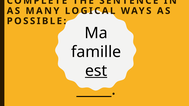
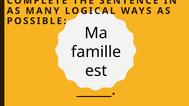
est underline: present -> none
